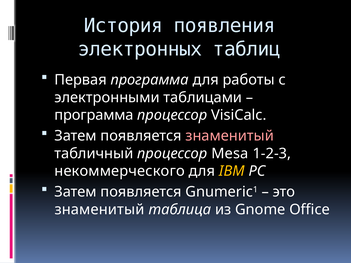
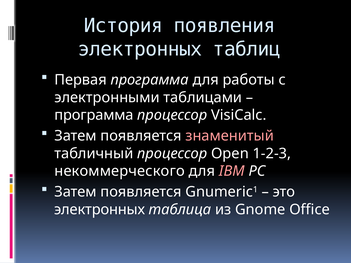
Mesa: Mesa -> Open
IBM colour: yellow -> pink
знаменитый at (99, 210): знаменитый -> электронных
